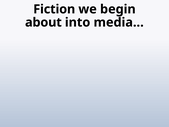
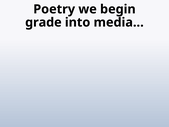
Fiction: Fiction -> Poetry
about: about -> grade
